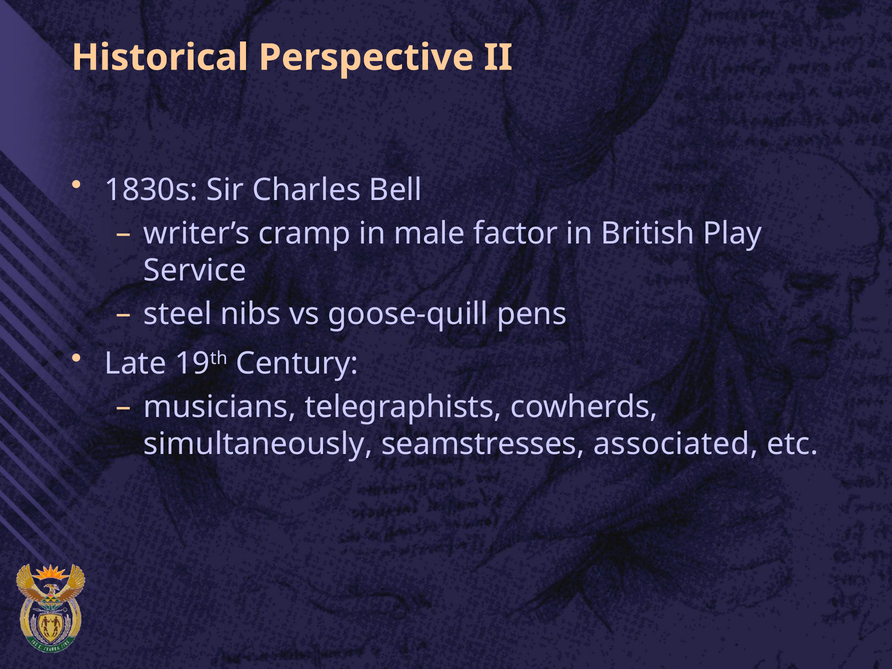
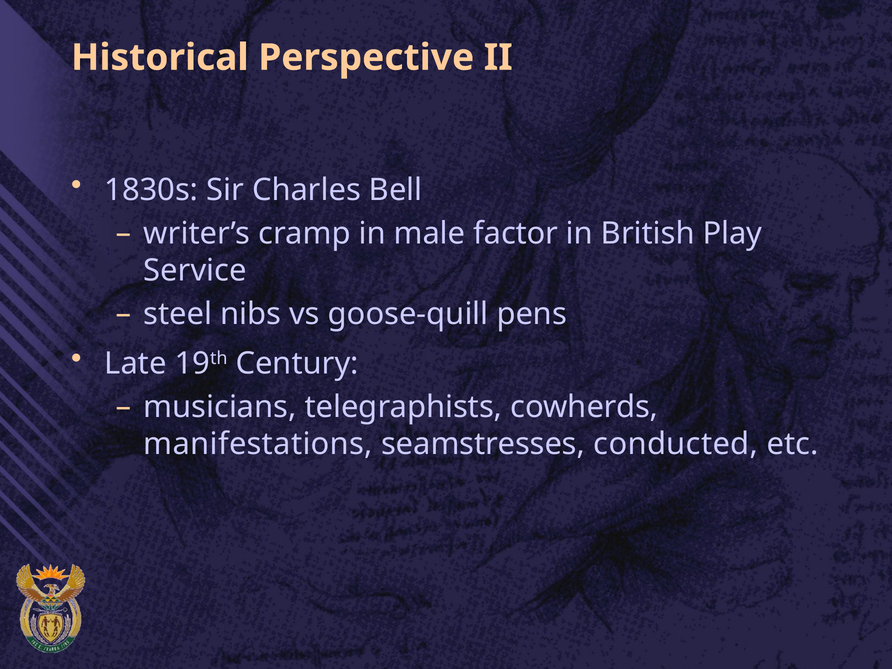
simultaneously: simultaneously -> manifestations
associated: associated -> conducted
